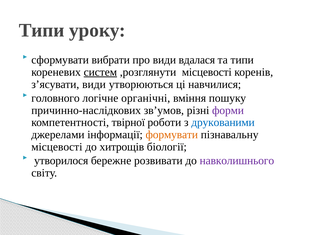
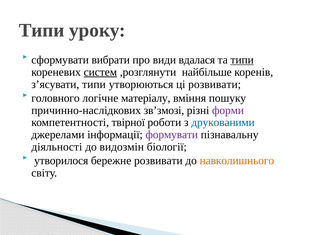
типи at (242, 60) underline: none -> present
,розглянути місцевості: місцевості -> найбільше
з’ясувати види: види -> типи
ці навчилися: навчилися -> розвивати
органічні: органічні -> матеріалу
зв’умов: зв’умов -> зв’змозі
формувати colour: orange -> purple
місцевості at (57, 147): місцевості -> діяльності
хитрощів: хитрощів -> видозмін
навколишнього colour: purple -> orange
